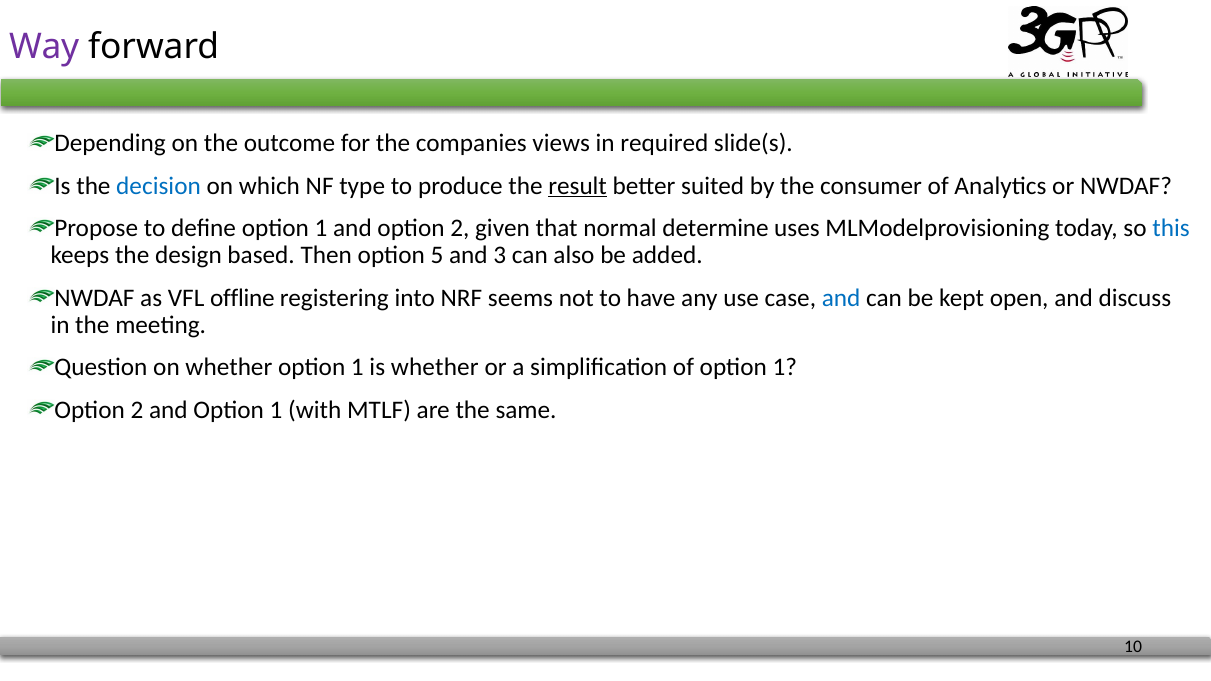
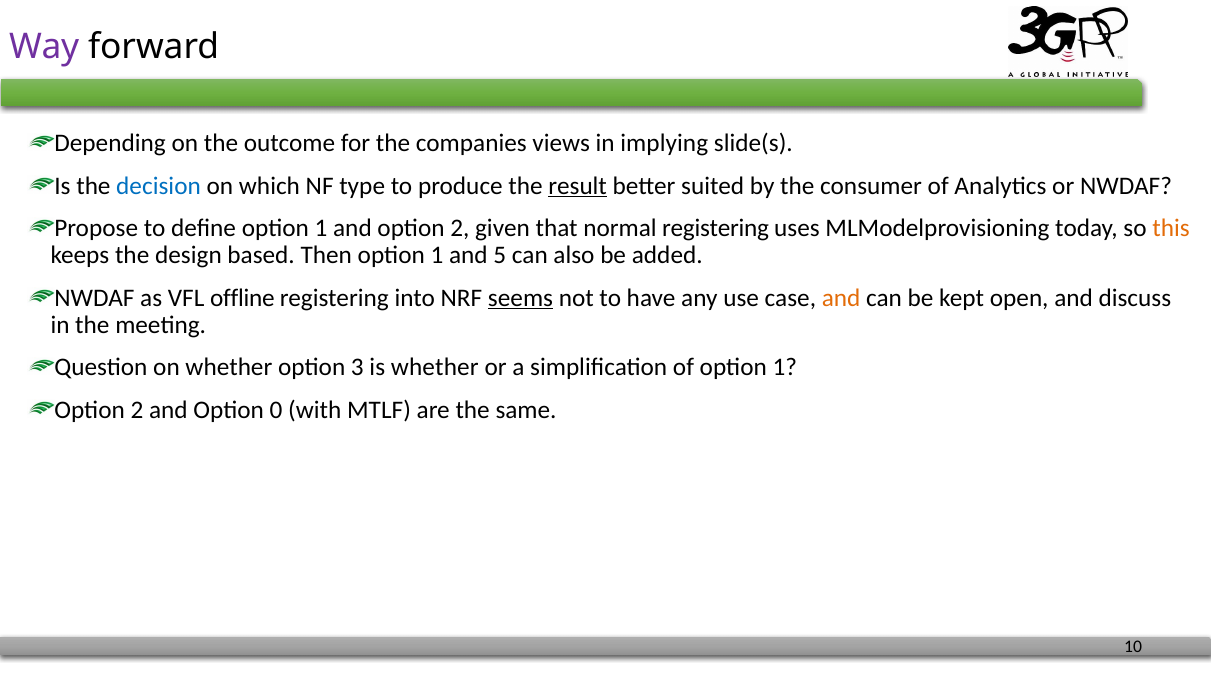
required: required -> implying
normal determine: determine -> registering
this colour: blue -> orange
Then option 5: 5 -> 1
3: 3 -> 5
seems underline: none -> present
and at (841, 298) colour: blue -> orange
whether option 1: 1 -> 3
and Option 1: 1 -> 0
